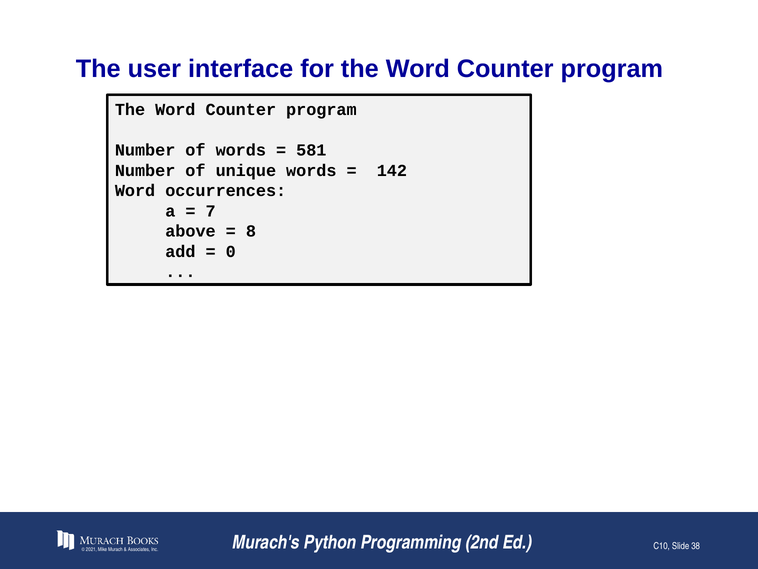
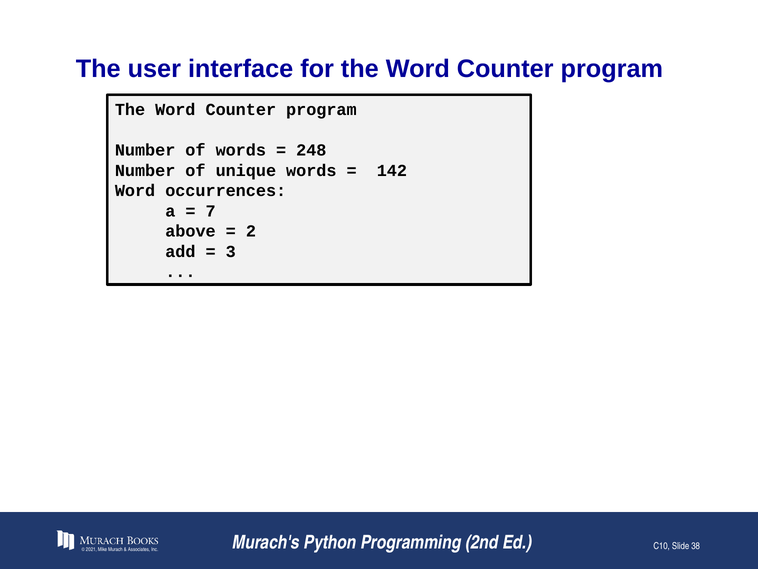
581: 581 -> 248
8: 8 -> 2
0: 0 -> 3
